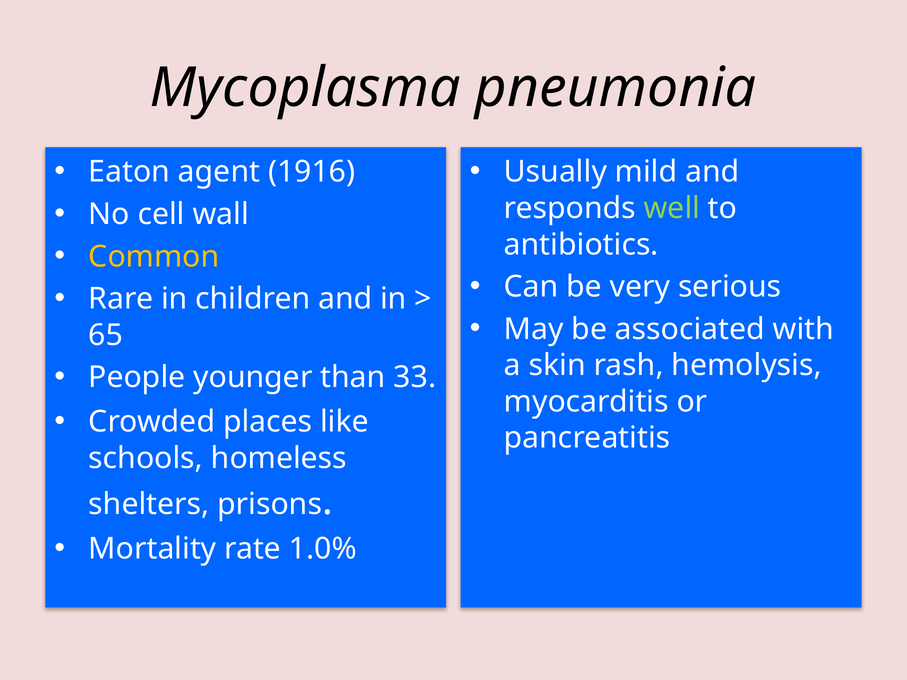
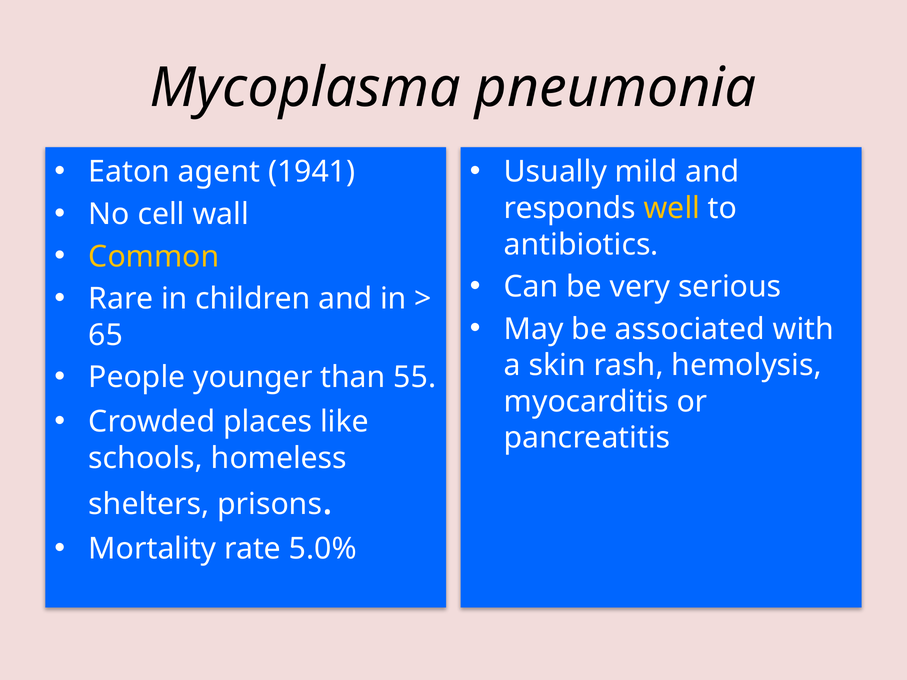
1916: 1916 -> 1941
well colour: light green -> yellow
33: 33 -> 55
1.0%: 1.0% -> 5.0%
